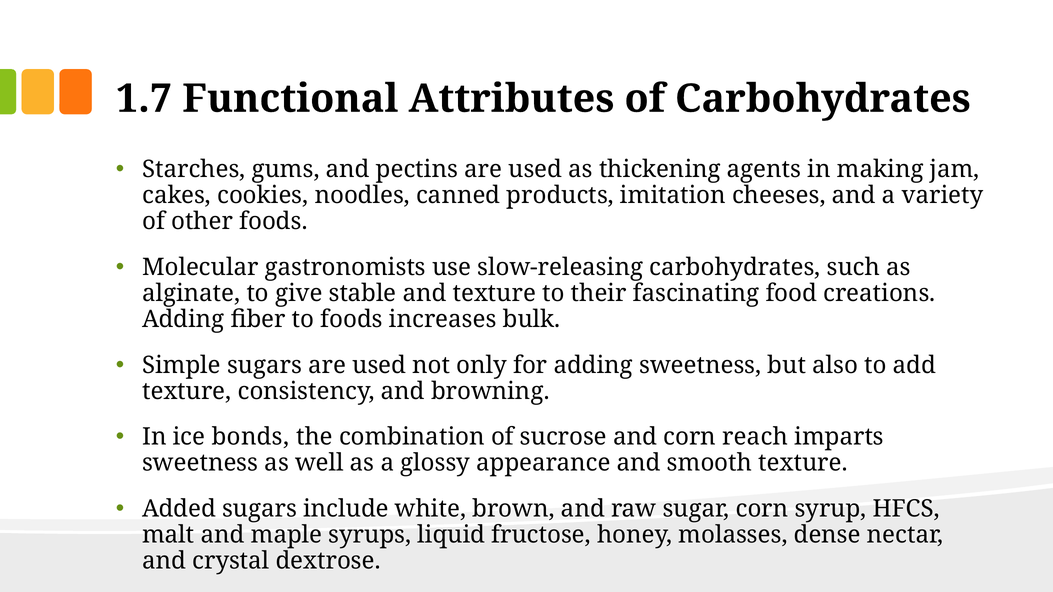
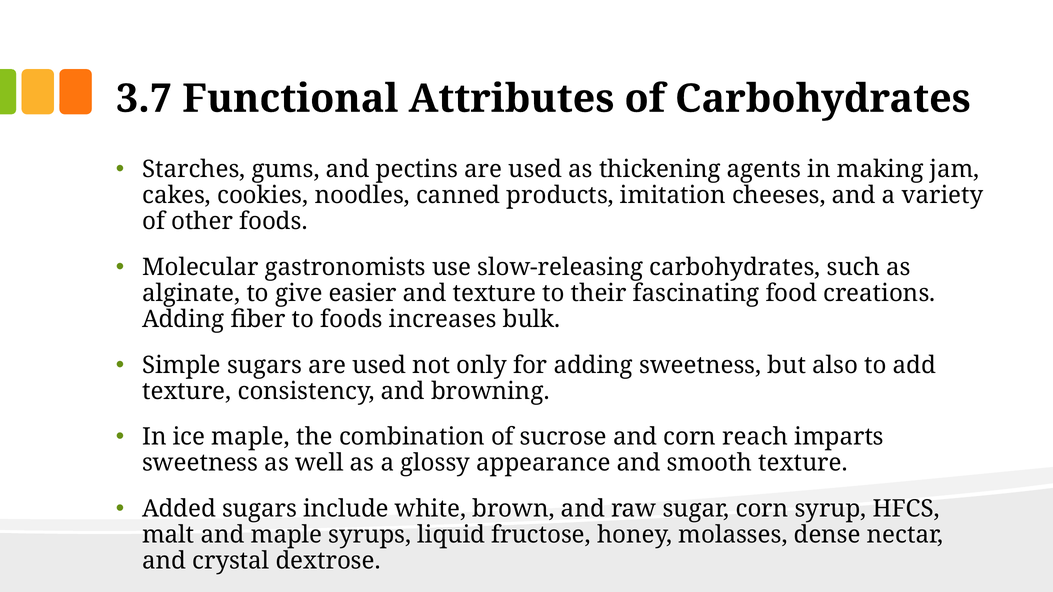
1.7: 1.7 -> 3.7
stable: stable -> easier
ice bonds: bonds -> maple
